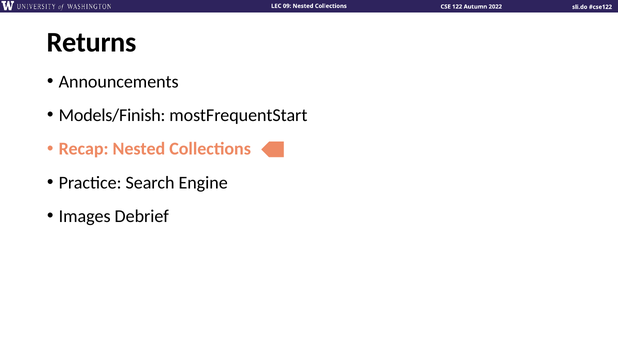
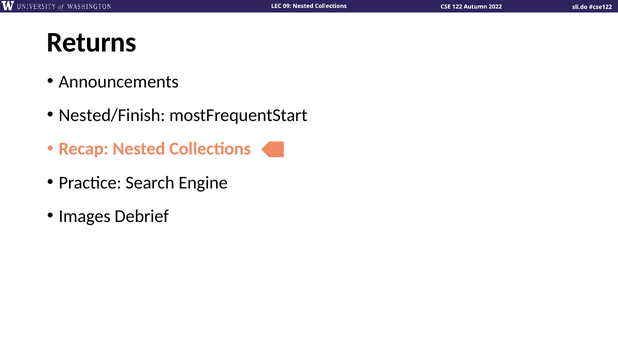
Models/Finish: Models/Finish -> Nested/Finish
